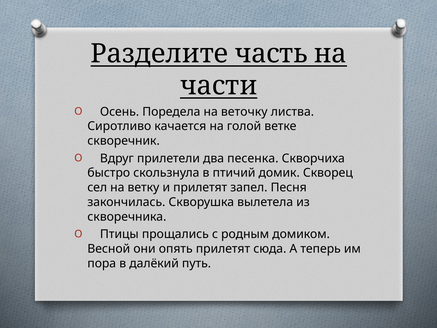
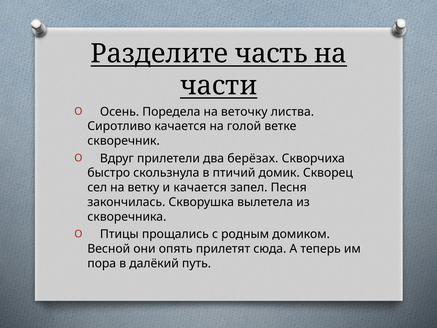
песенка: песенка -> берёзах
и прилетят: прилетят -> качается
